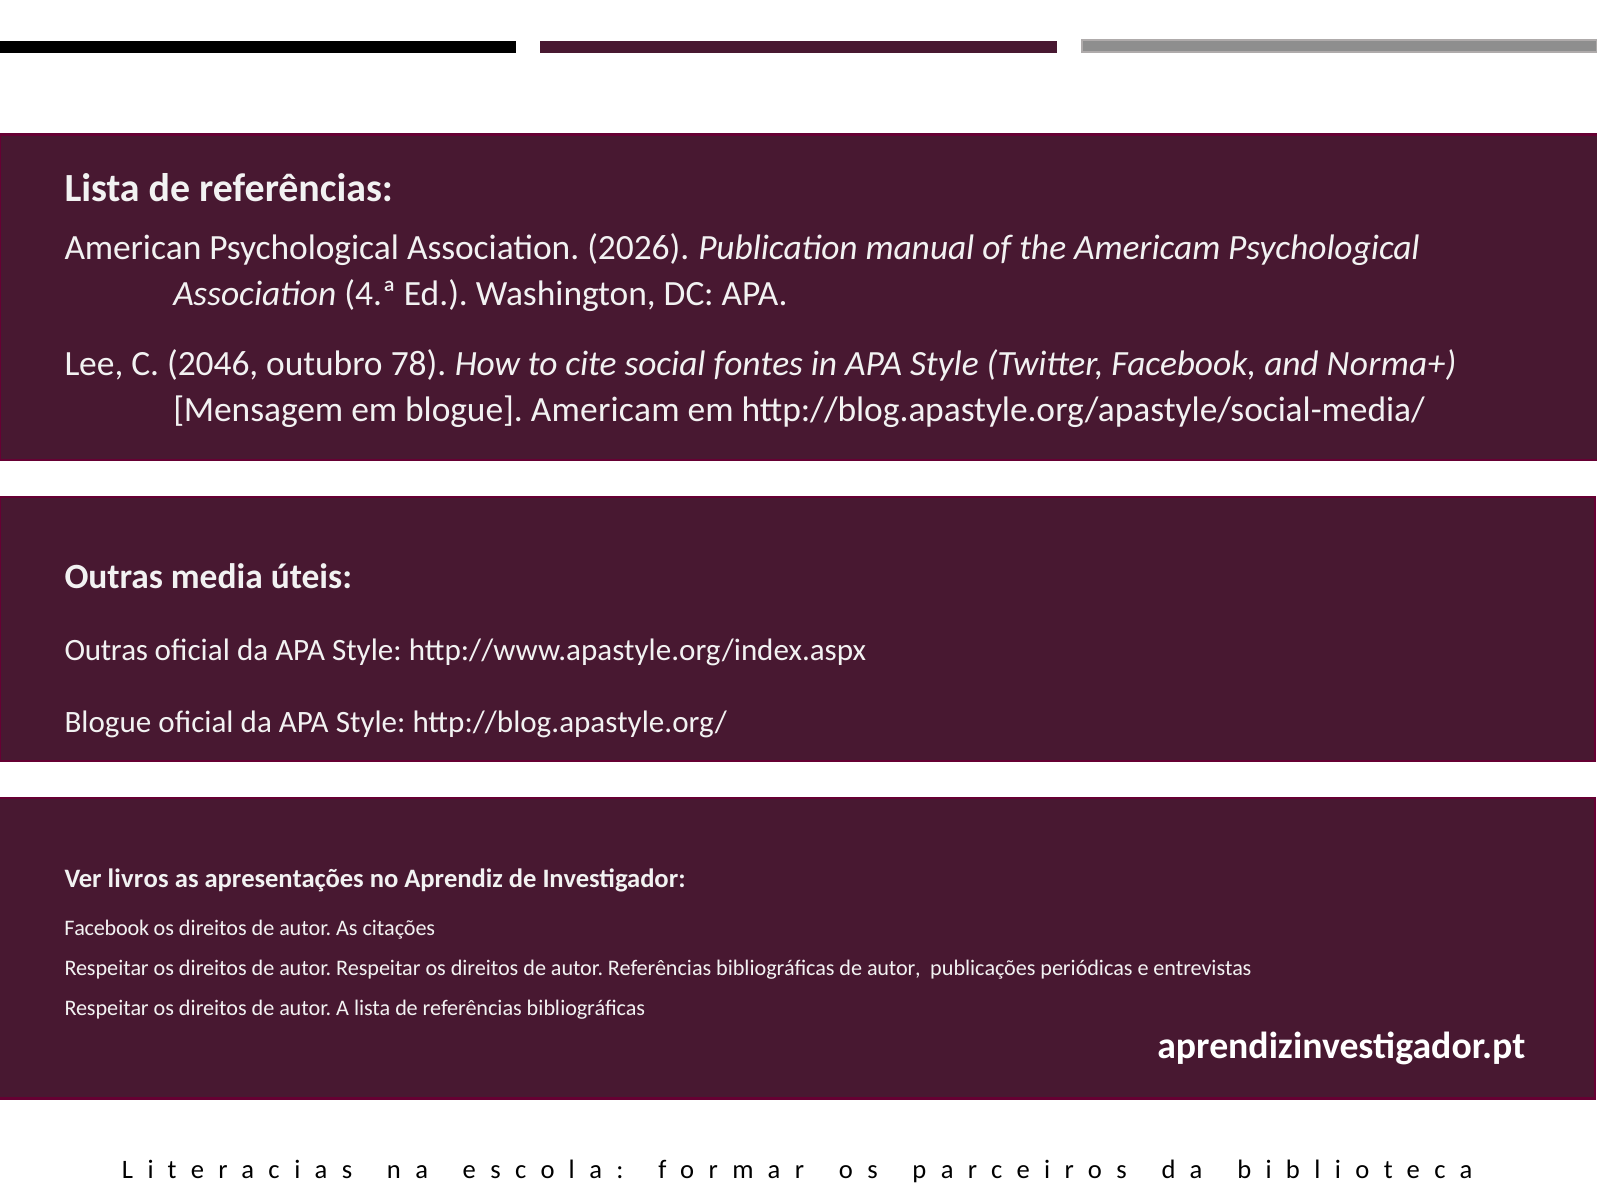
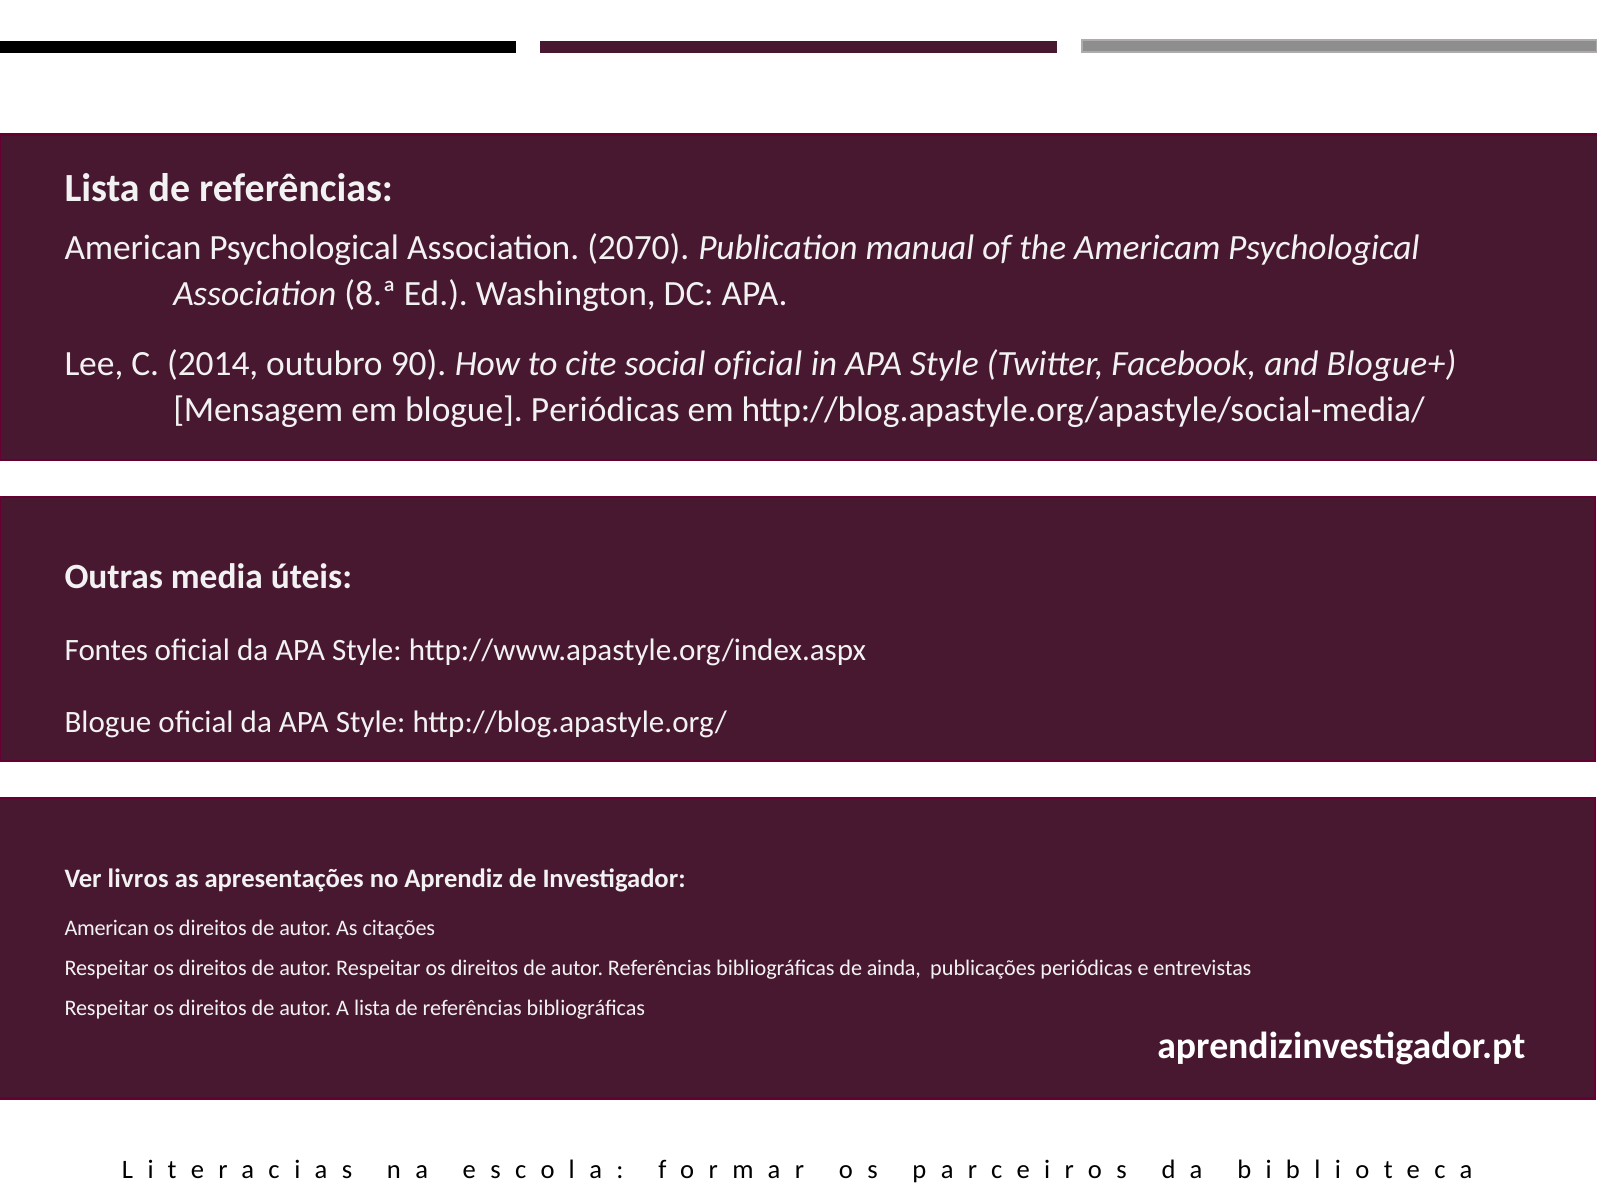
2026: 2026 -> 2070
4.ª: 4.ª -> 8.ª
2046: 2046 -> 2014
78: 78 -> 90
social fontes: fontes -> oficial
Norma+: Norma+ -> Blogue+
blogue Americam: Americam -> Periódicas
Outras at (106, 650): Outras -> Fontes
Facebook at (107, 928): Facebook -> American
bibliográficas de autor: autor -> ainda
